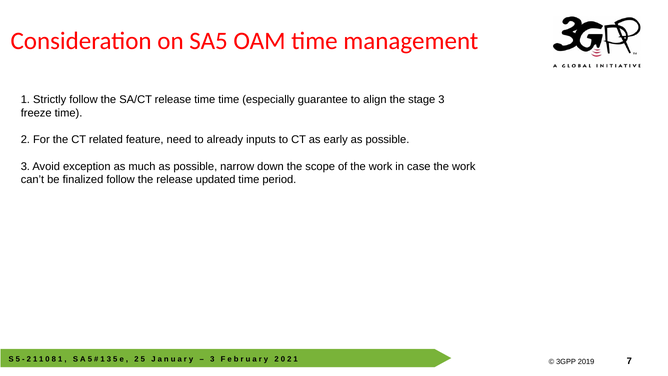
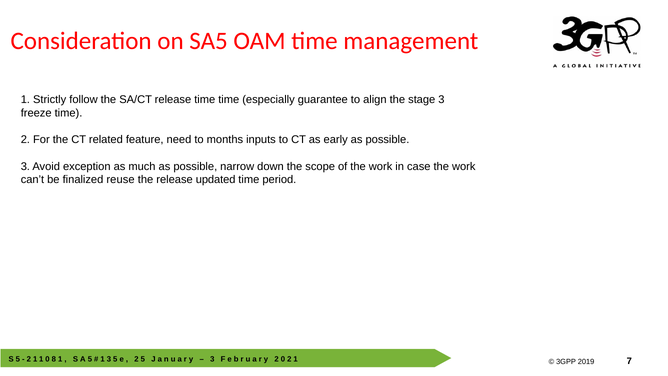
already: already -> months
finalized follow: follow -> reuse
